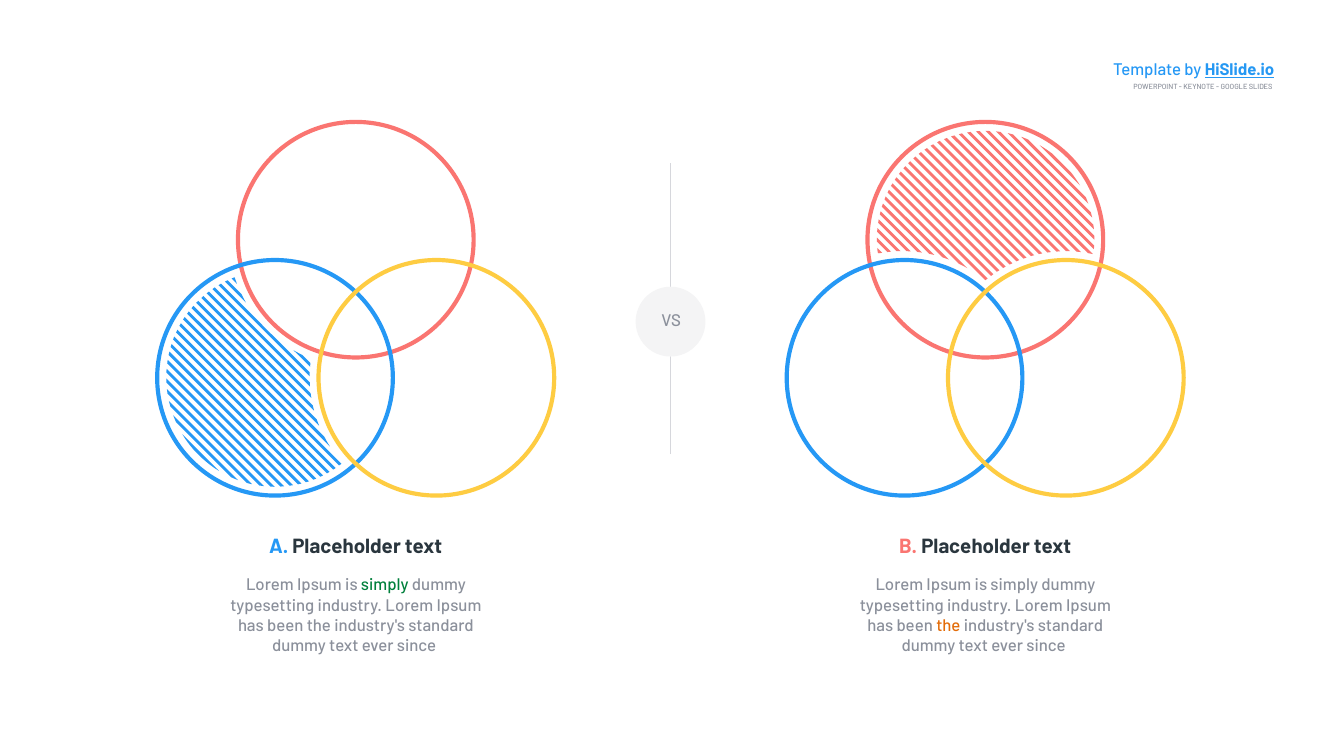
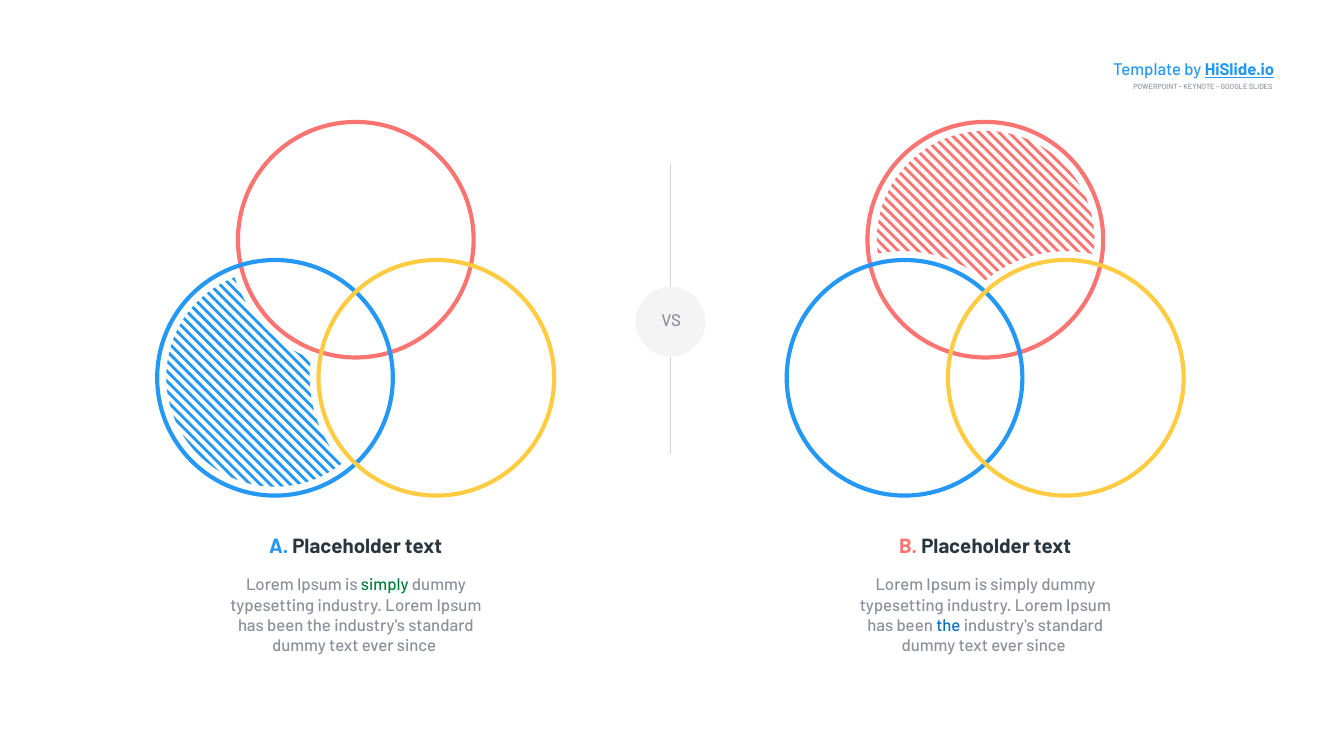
the at (948, 626) colour: orange -> blue
